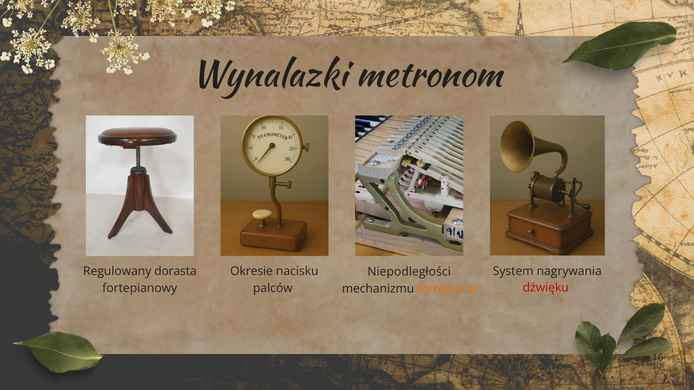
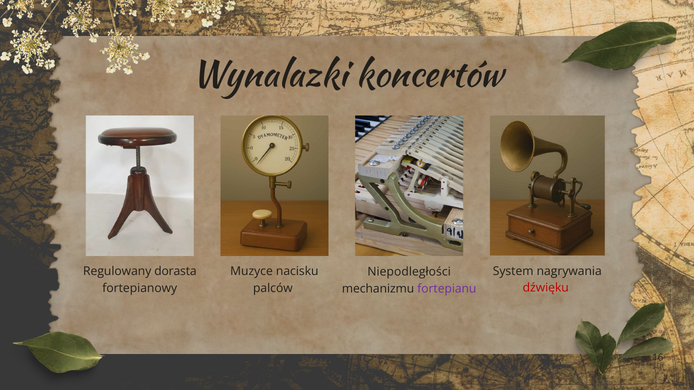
metronom: metronom -> koncertów
Okresie: Okresie -> Muzyce
fortepianu colour: orange -> purple
